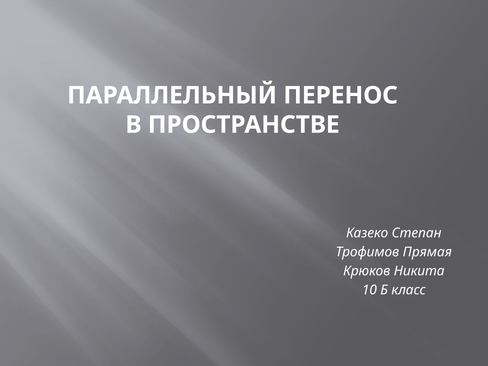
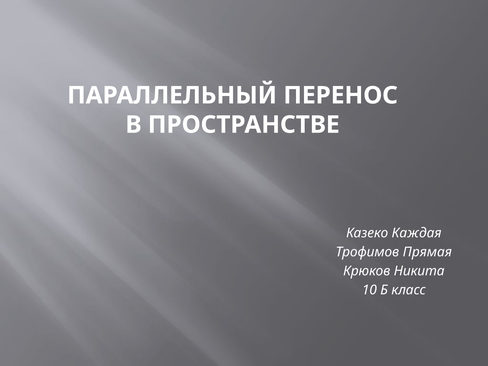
Степан: Степан -> Каждая
